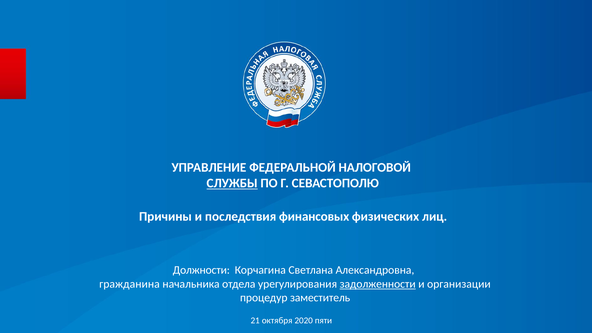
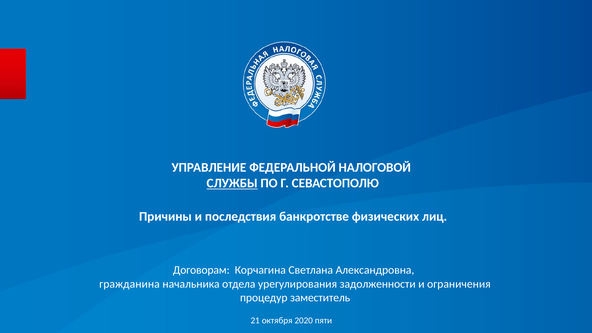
финансовых: финансовых -> банкротстве
Должности: Должности -> Договорам
задолженности underline: present -> none
организации: организации -> ограничения
